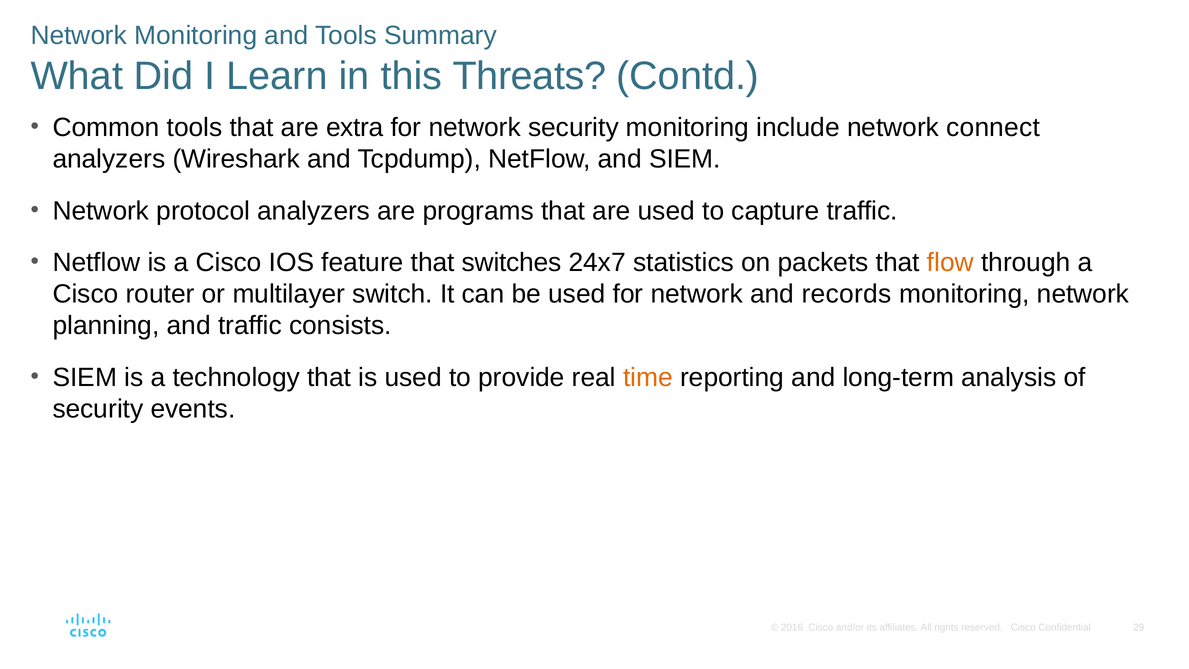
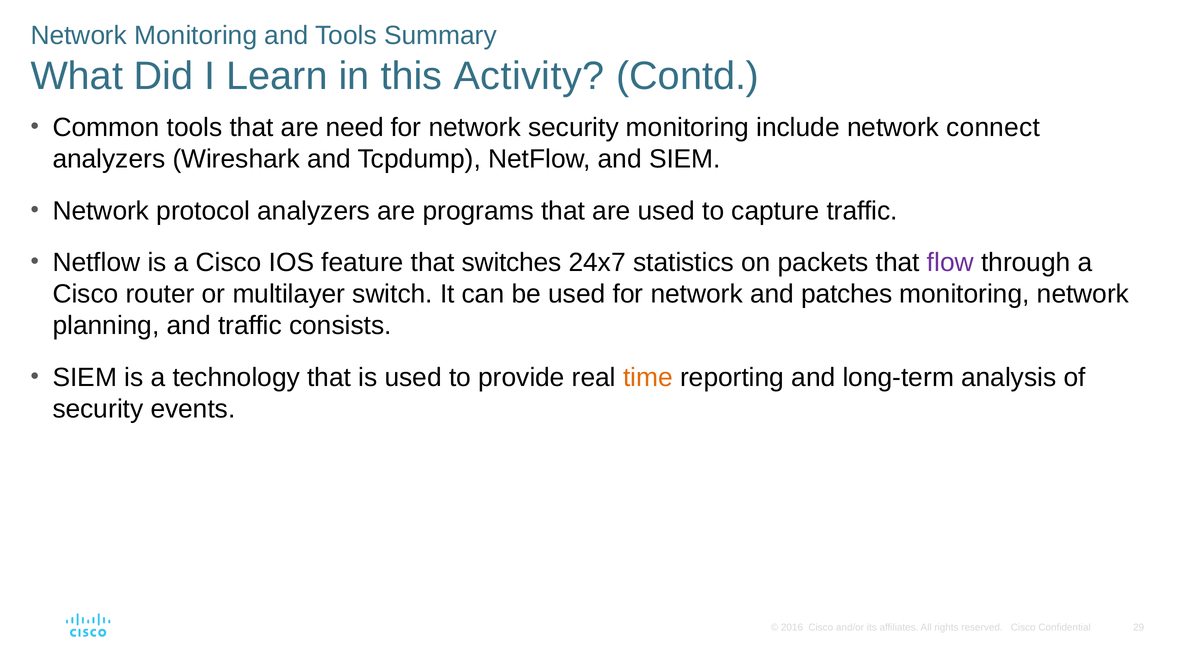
Threats: Threats -> Activity
extra: extra -> need
flow colour: orange -> purple
records: records -> patches
